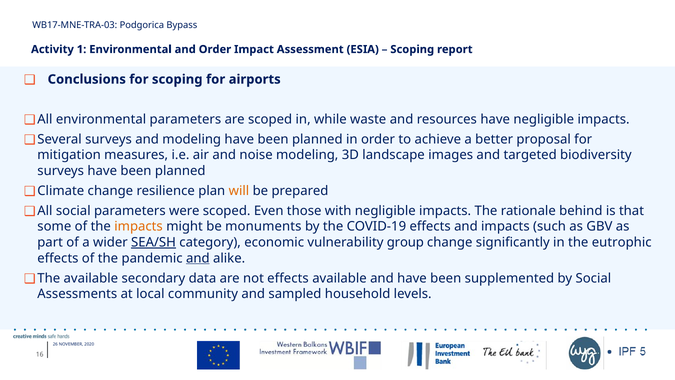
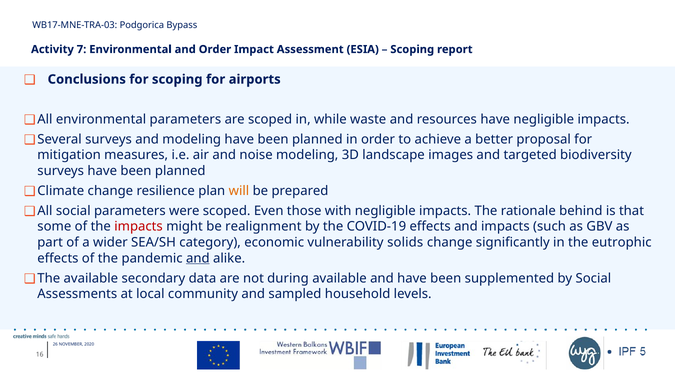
1: 1 -> 7
impacts at (139, 226) colour: orange -> red
monuments: monuments -> realignment
SEA/SH underline: present -> none
group: group -> solids
not effects: effects -> during
